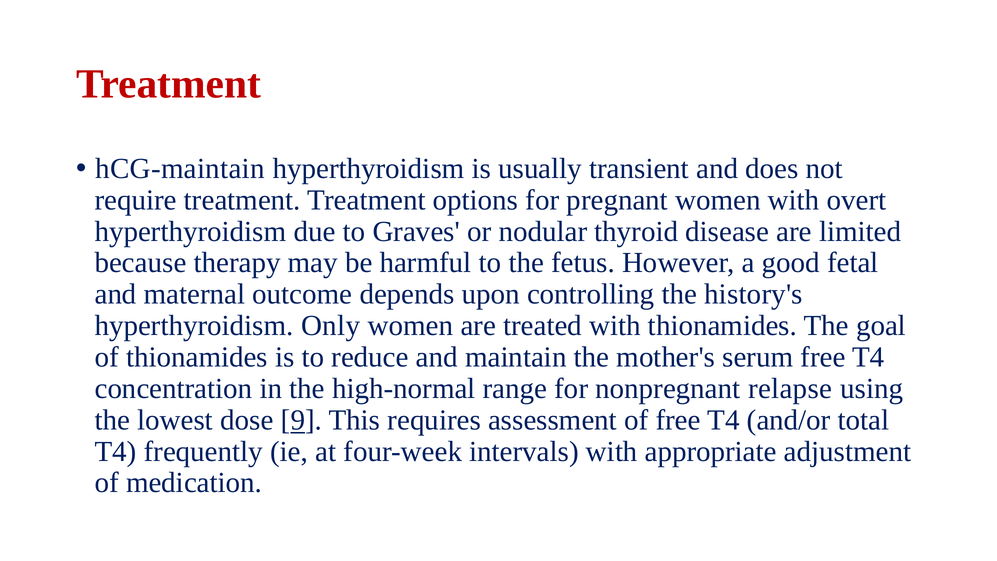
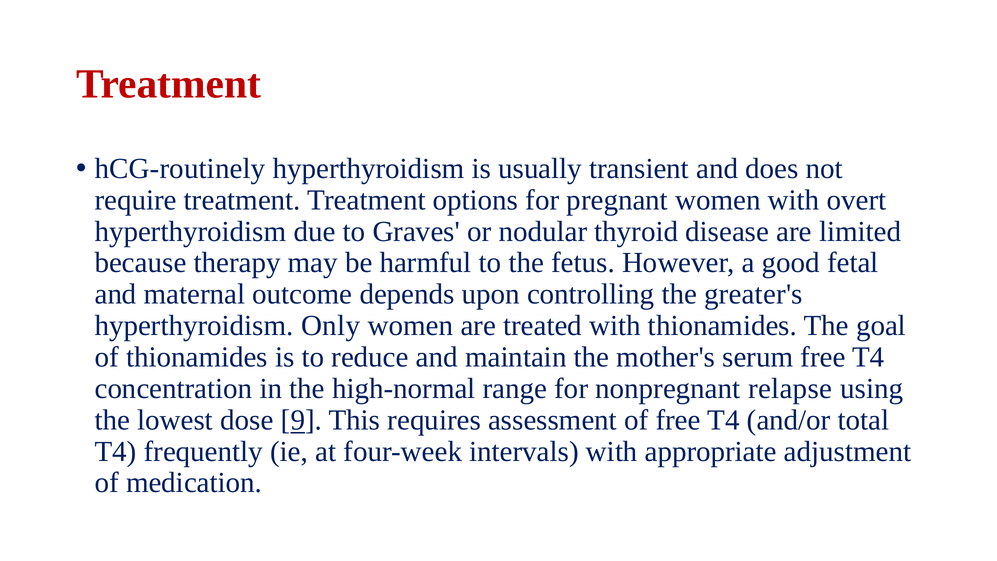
hCG-maintain: hCG-maintain -> hCG-routinely
history's: history's -> greater's
